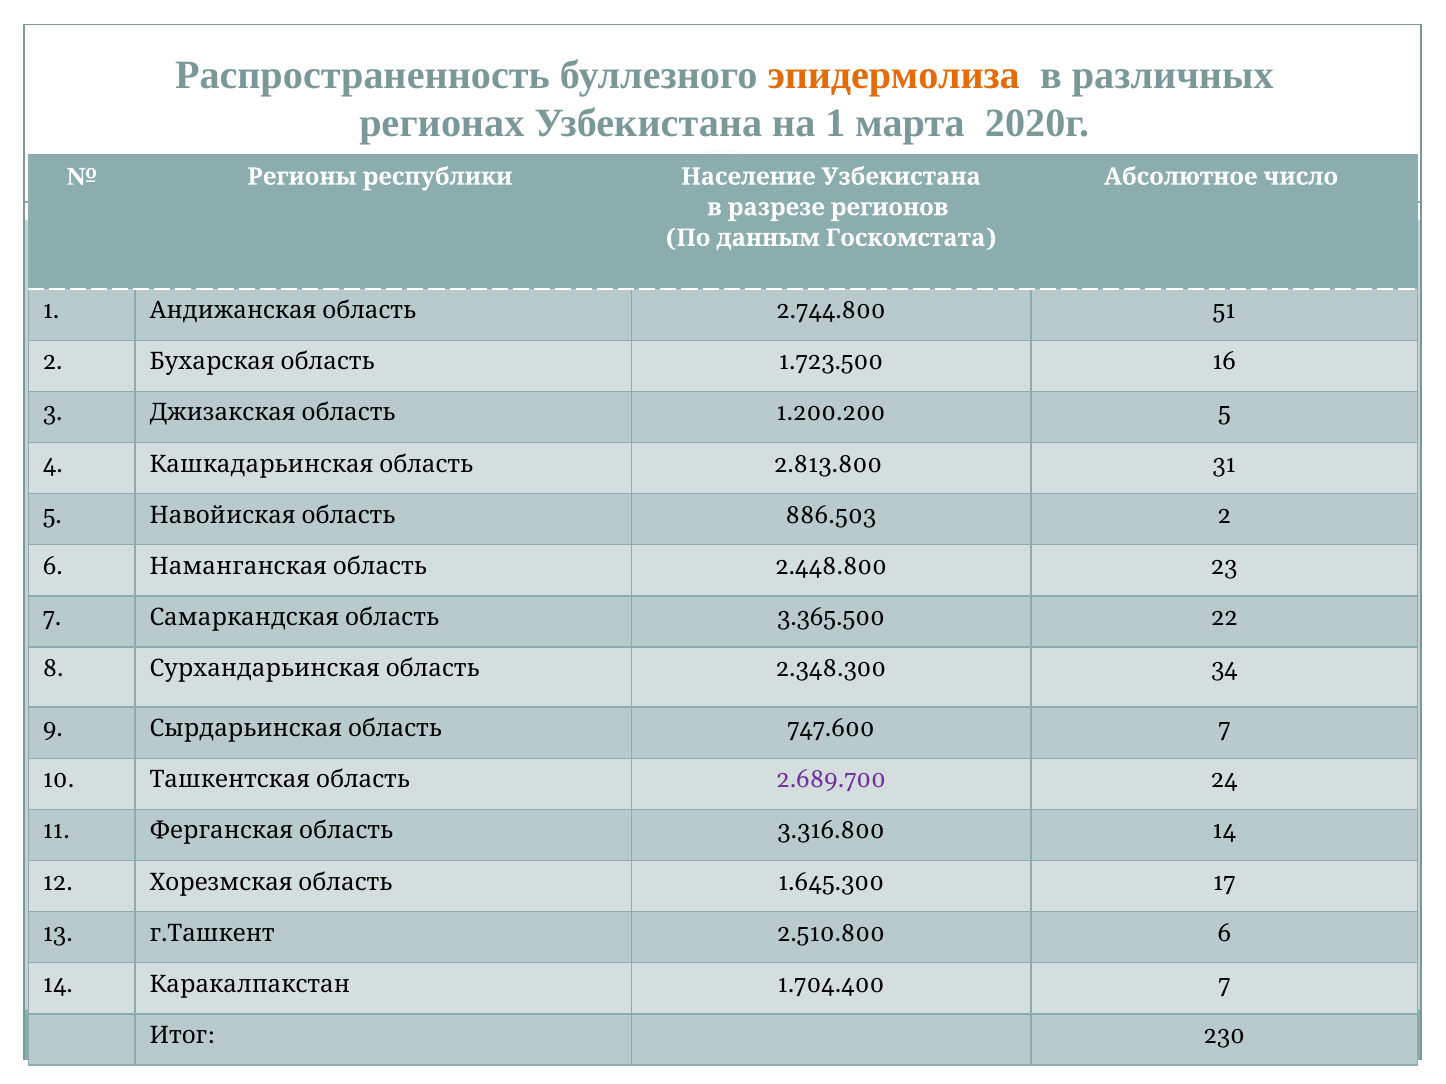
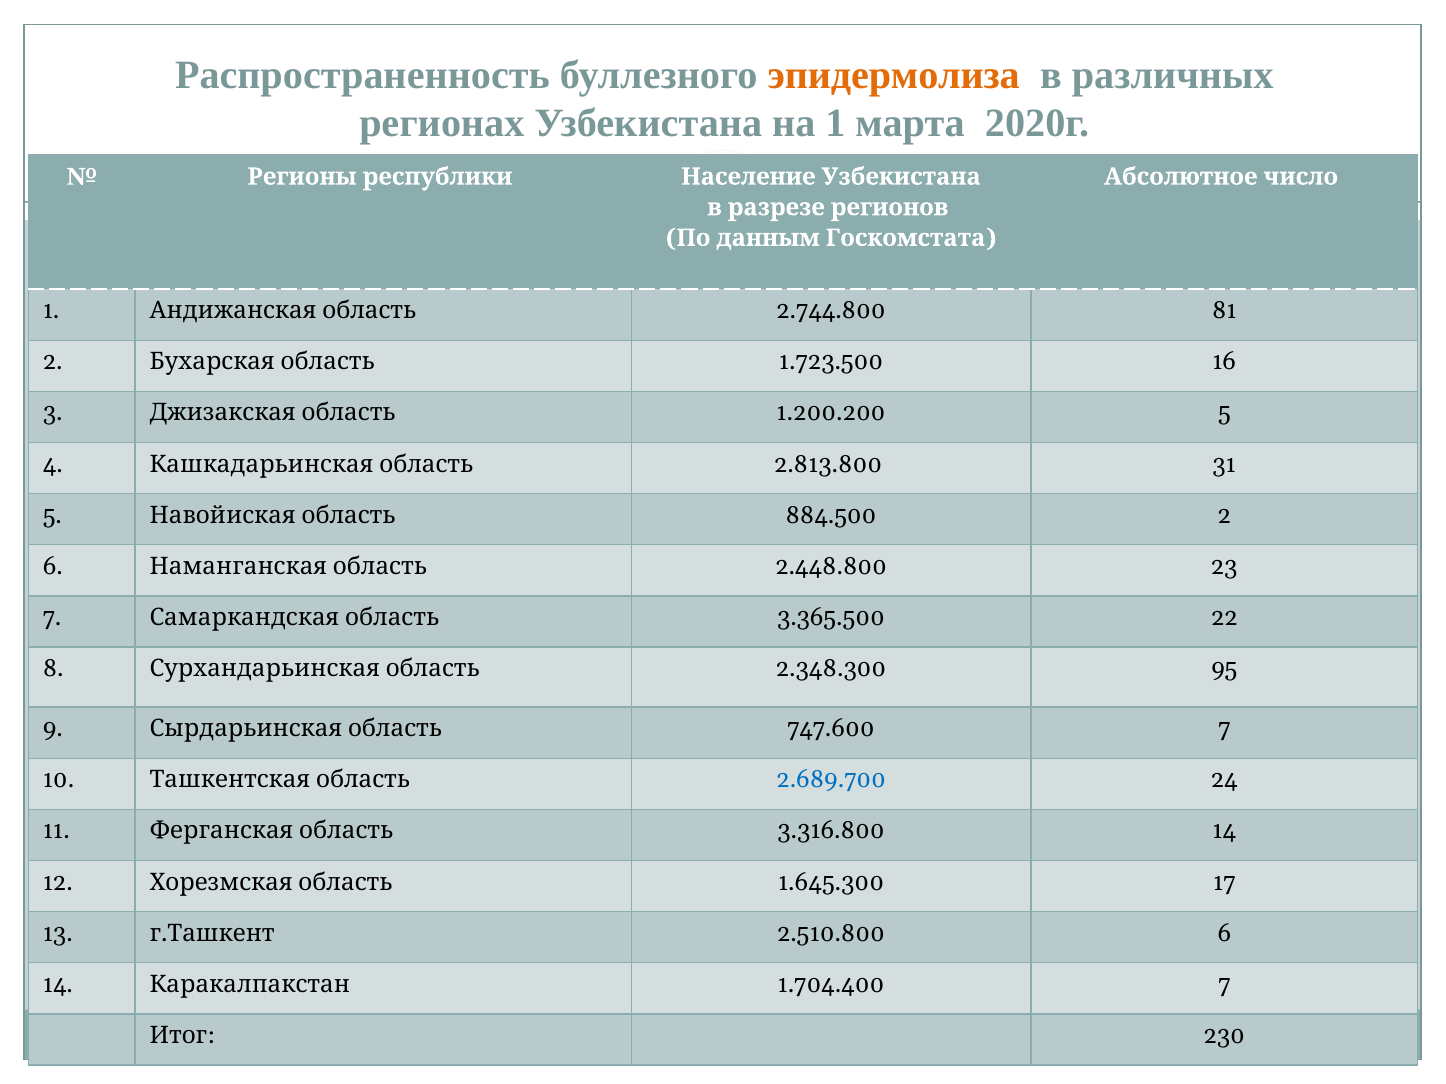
51: 51 -> 81
886.503: 886.503 -> 884.500
34: 34 -> 95
2.689.700 colour: purple -> blue
